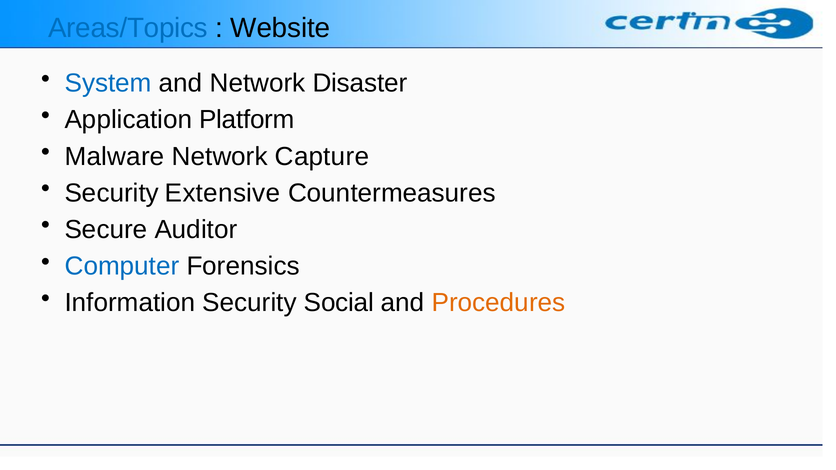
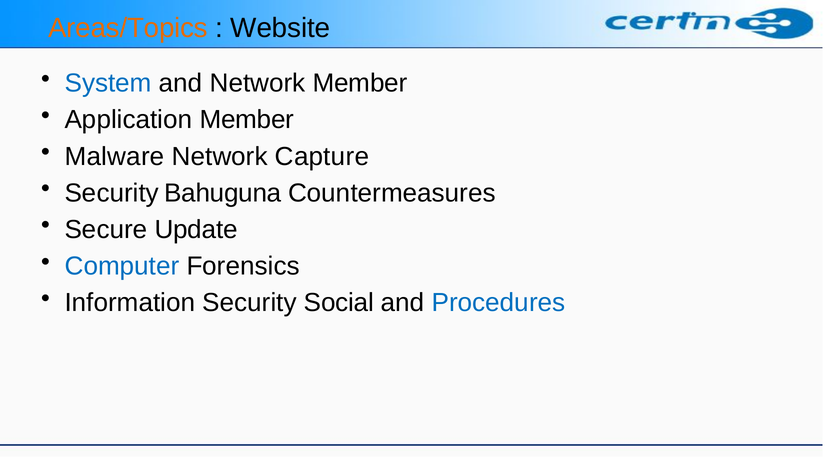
Areas/Topics colour: blue -> orange
Network Disaster: Disaster -> Member
Application Platform: Platform -> Member
Extensive: Extensive -> Bahuguna
Auditor: Auditor -> Update
Procedures colour: orange -> blue
